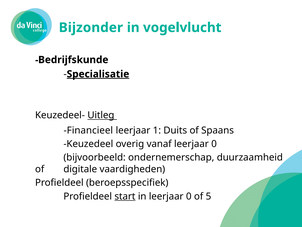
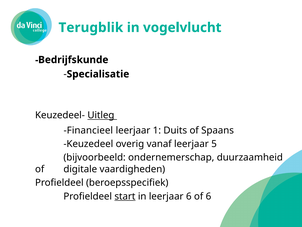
Bijzonder: Bijzonder -> Terugblik
Specialisatie underline: present -> none
vanaf leerjaar 0: 0 -> 5
in leerjaar 0: 0 -> 6
of 5: 5 -> 6
